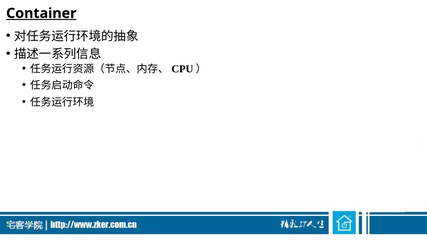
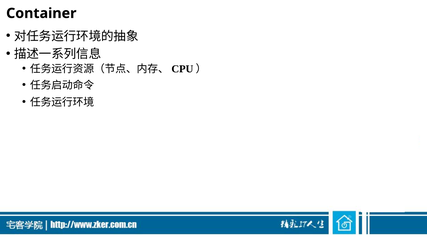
Container underline: present -> none
